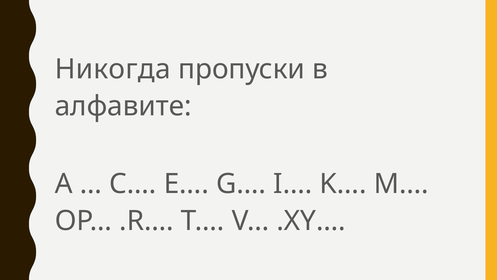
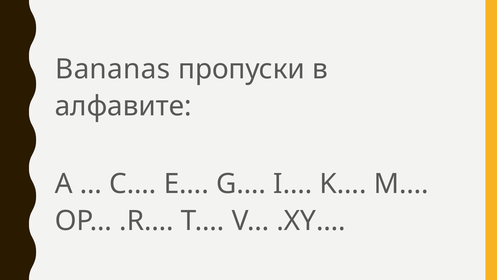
Никогда: Никогда -> Bananas
